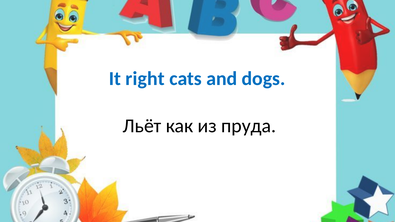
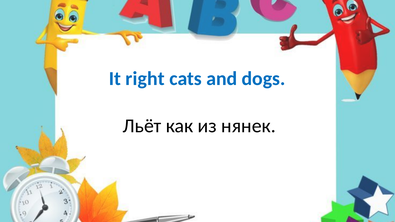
пруда: пруда -> нянек
